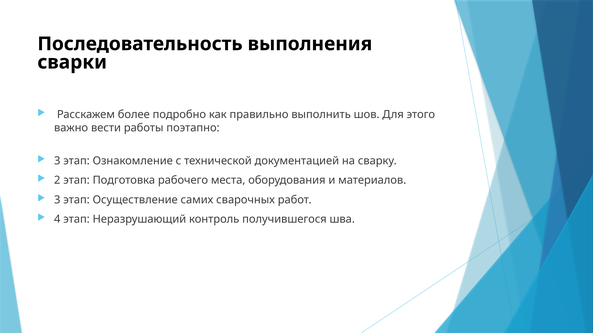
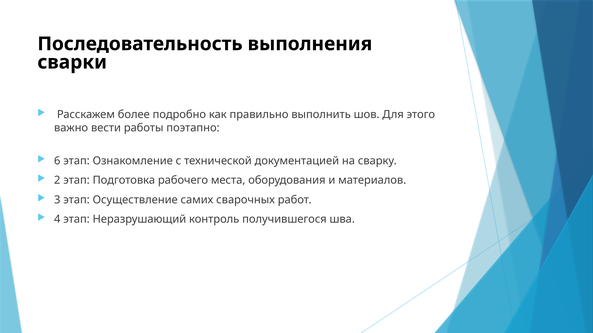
3 at (57, 161): 3 -> 6
